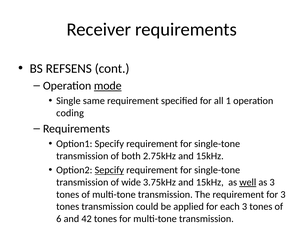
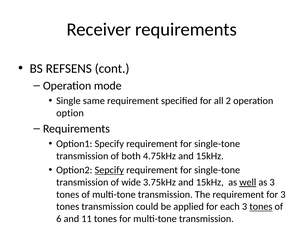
mode underline: present -> none
1: 1 -> 2
coding: coding -> option
2.75kHz: 2.75kHz -> 4.75kHz
tones at (261, 207) underline: none -> present
42: 42 -> 11
